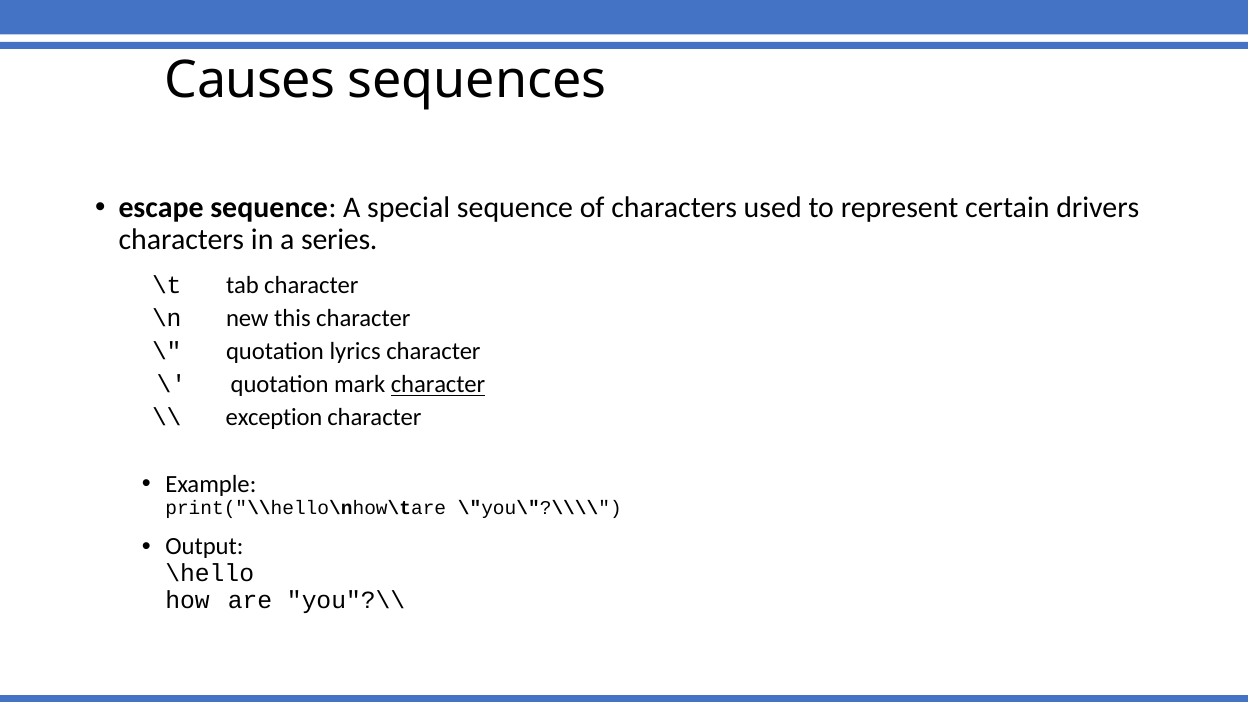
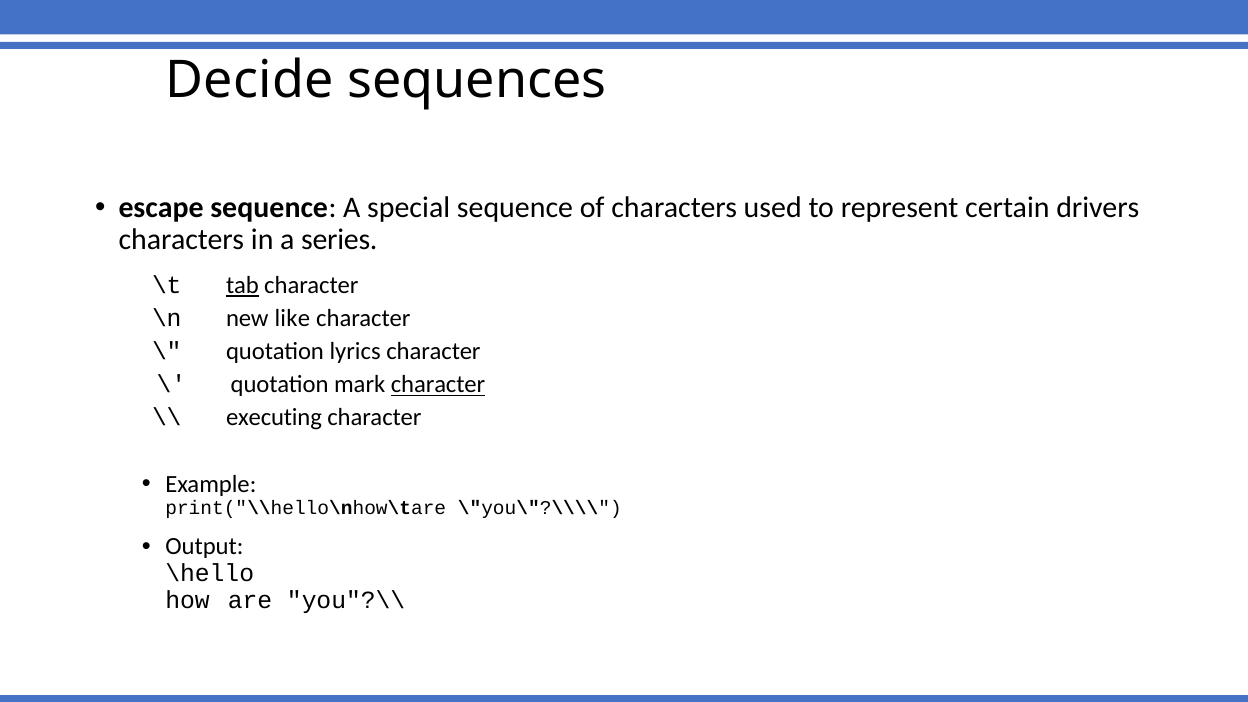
Causes: Causes -> Decide
tab underline: none -> present
this: this -> like
exception: exception -> executing
